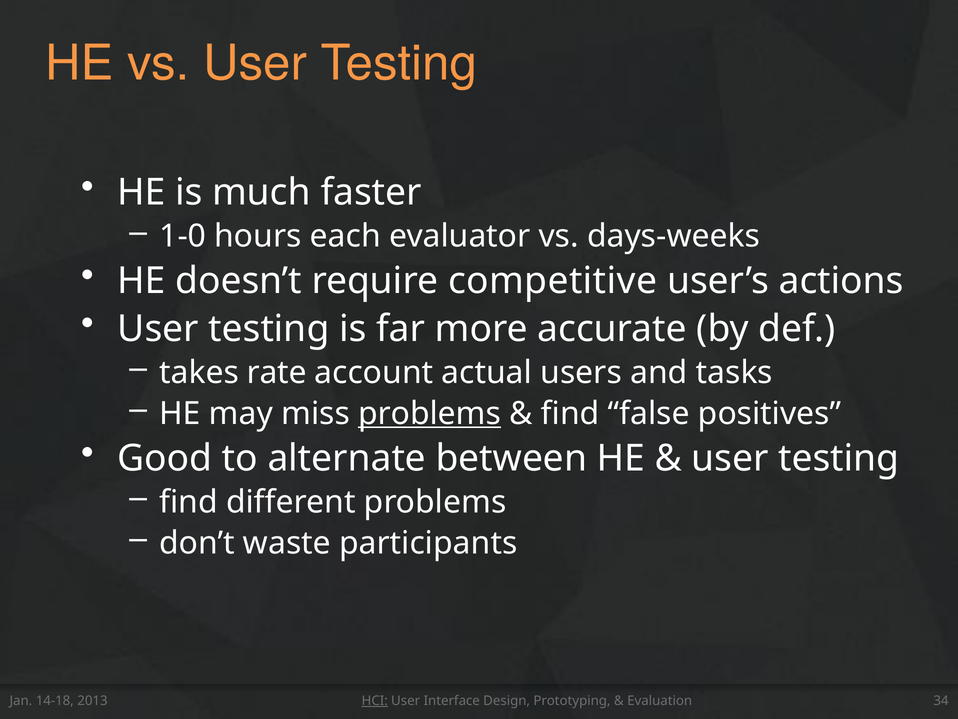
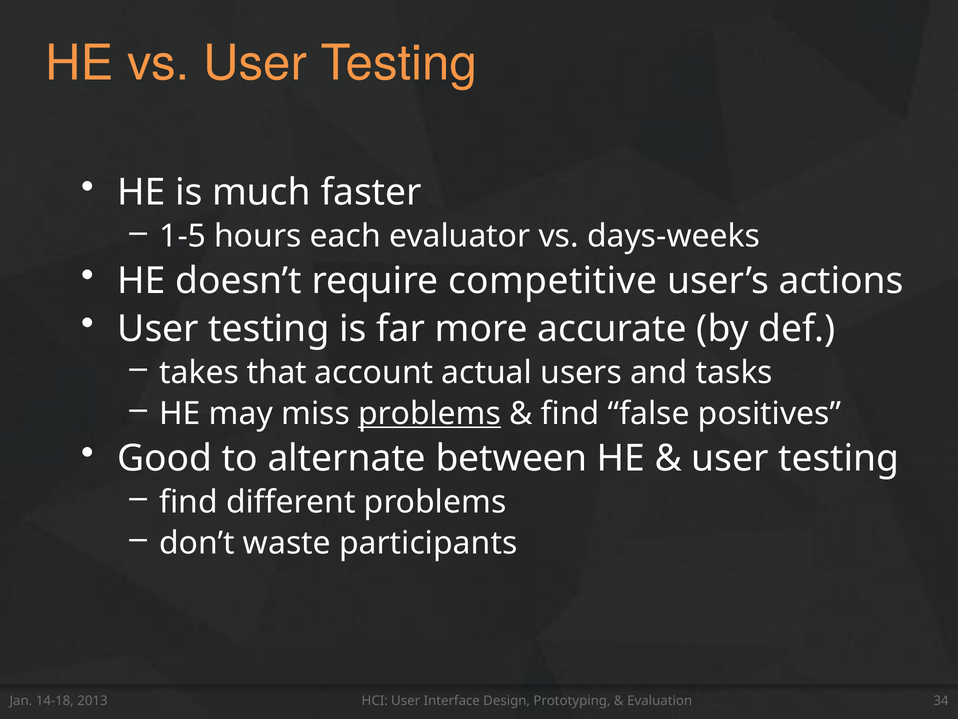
1-0: 1-0 -> 1-5
rate: rate -> that
HCI underline: present -> none
